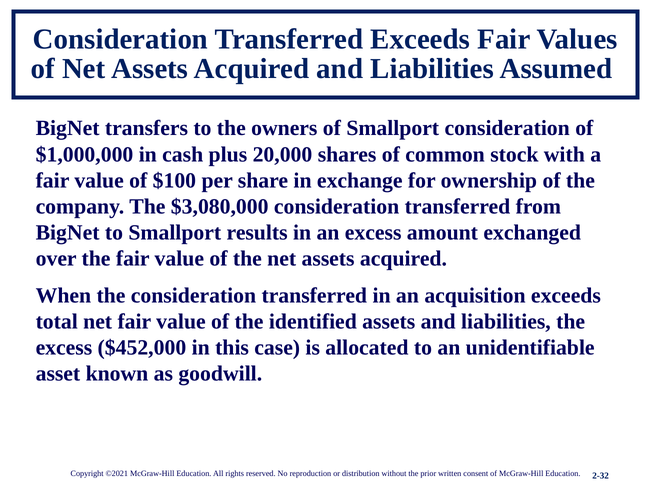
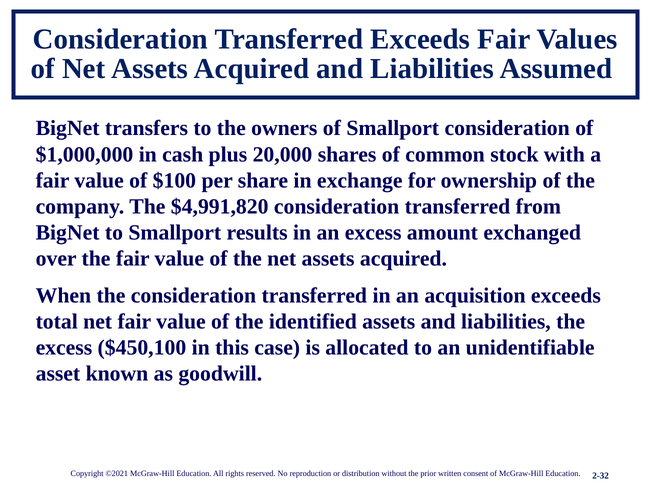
$3,080,000: $3,080,000 -> $4,991,820
$452,000: $452,000 -> $450,100
